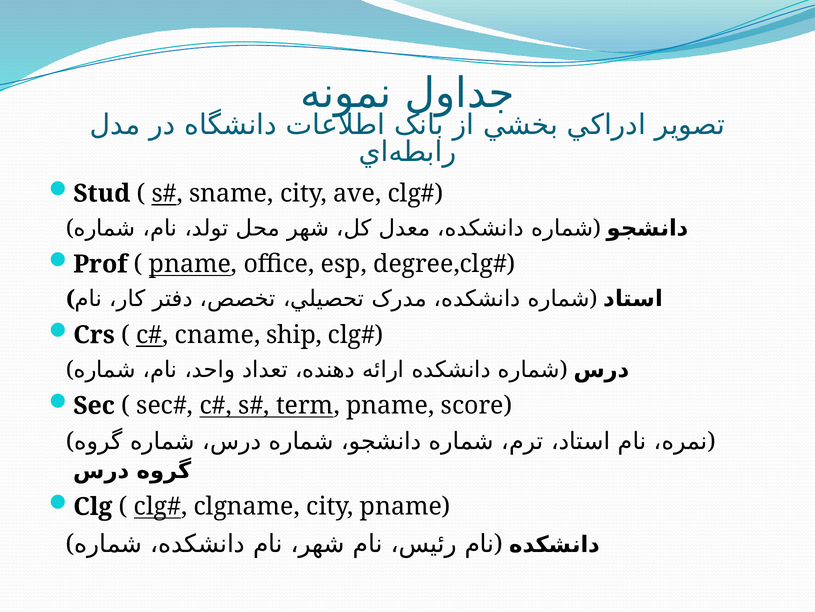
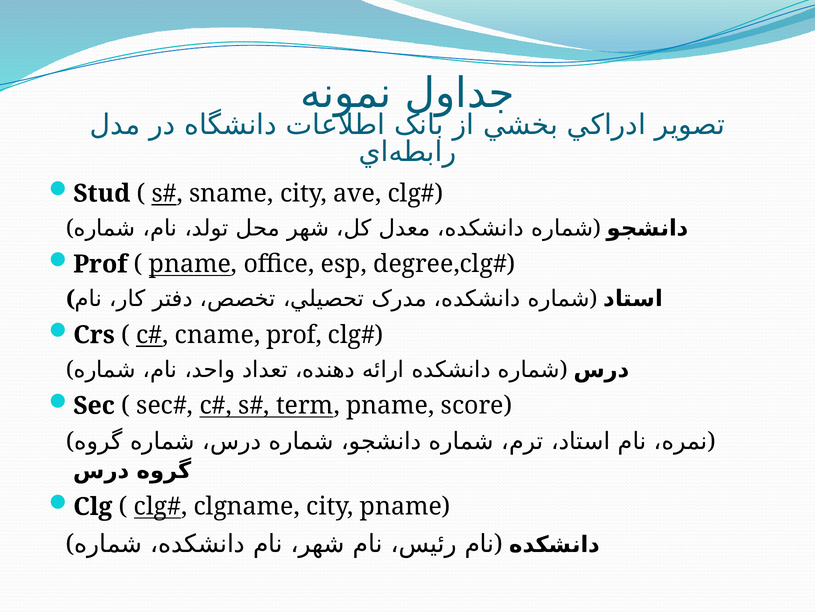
cname ship: ship -> prof
